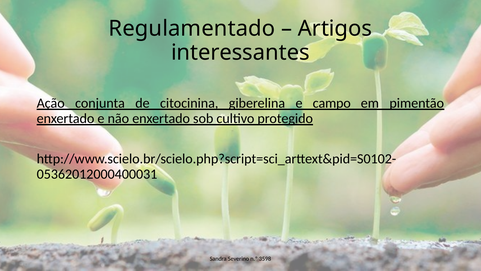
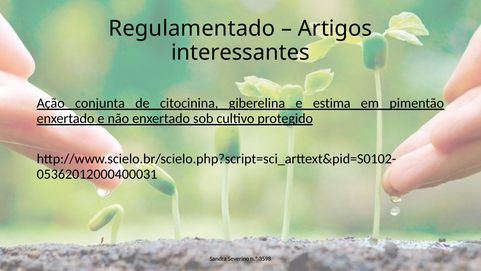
campo: campo -> estima
